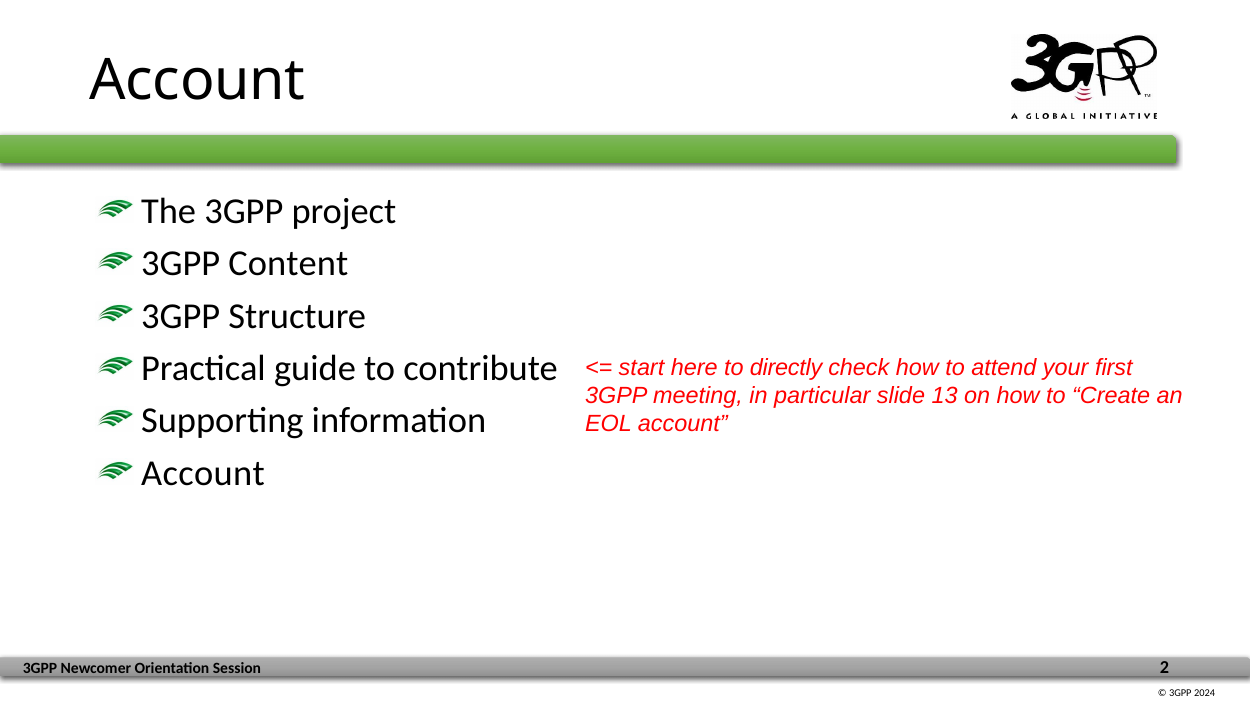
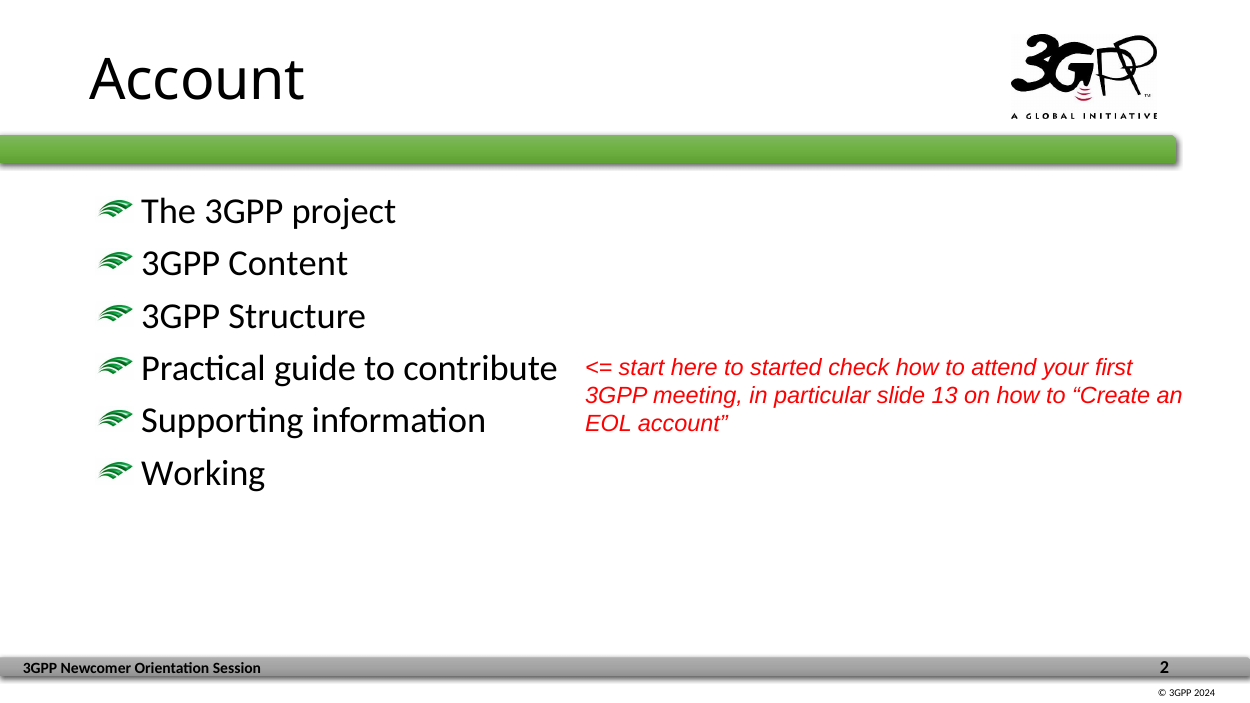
directly: directly -> started
Account at (203, 473): Account -> Working
